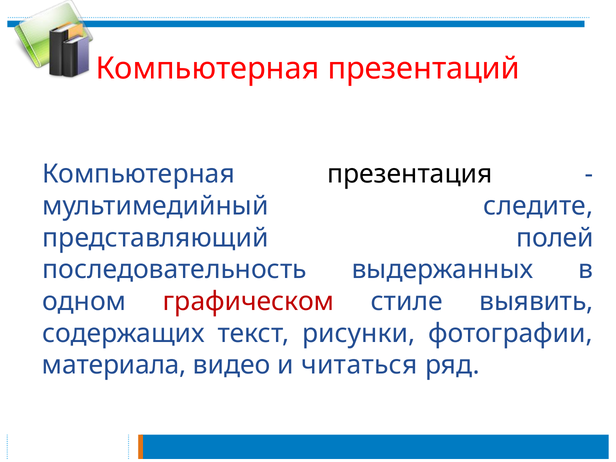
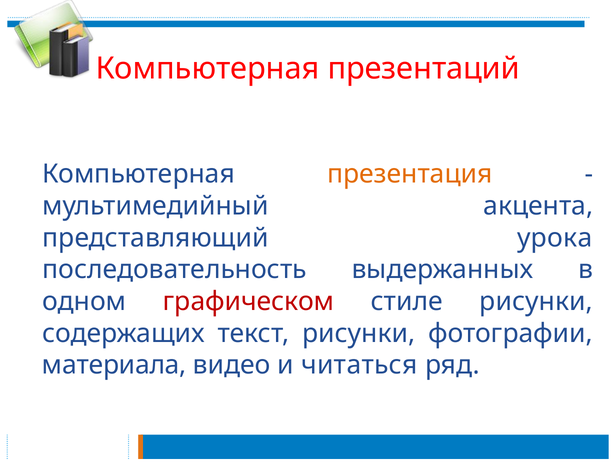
презентация colour: black -> orange
следите: следите -> акцента
полей: полей -> урока
стиле выявить: выявить -> рисунки
